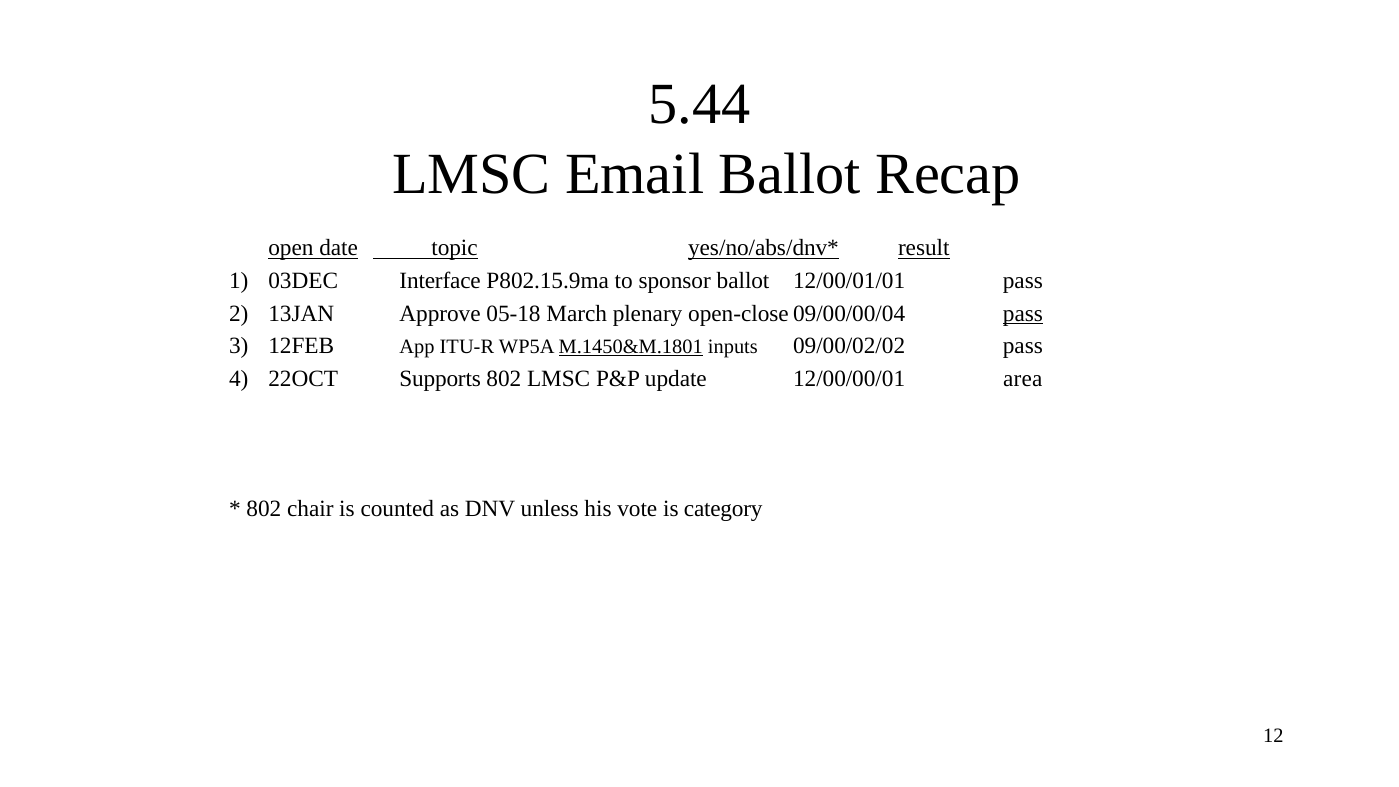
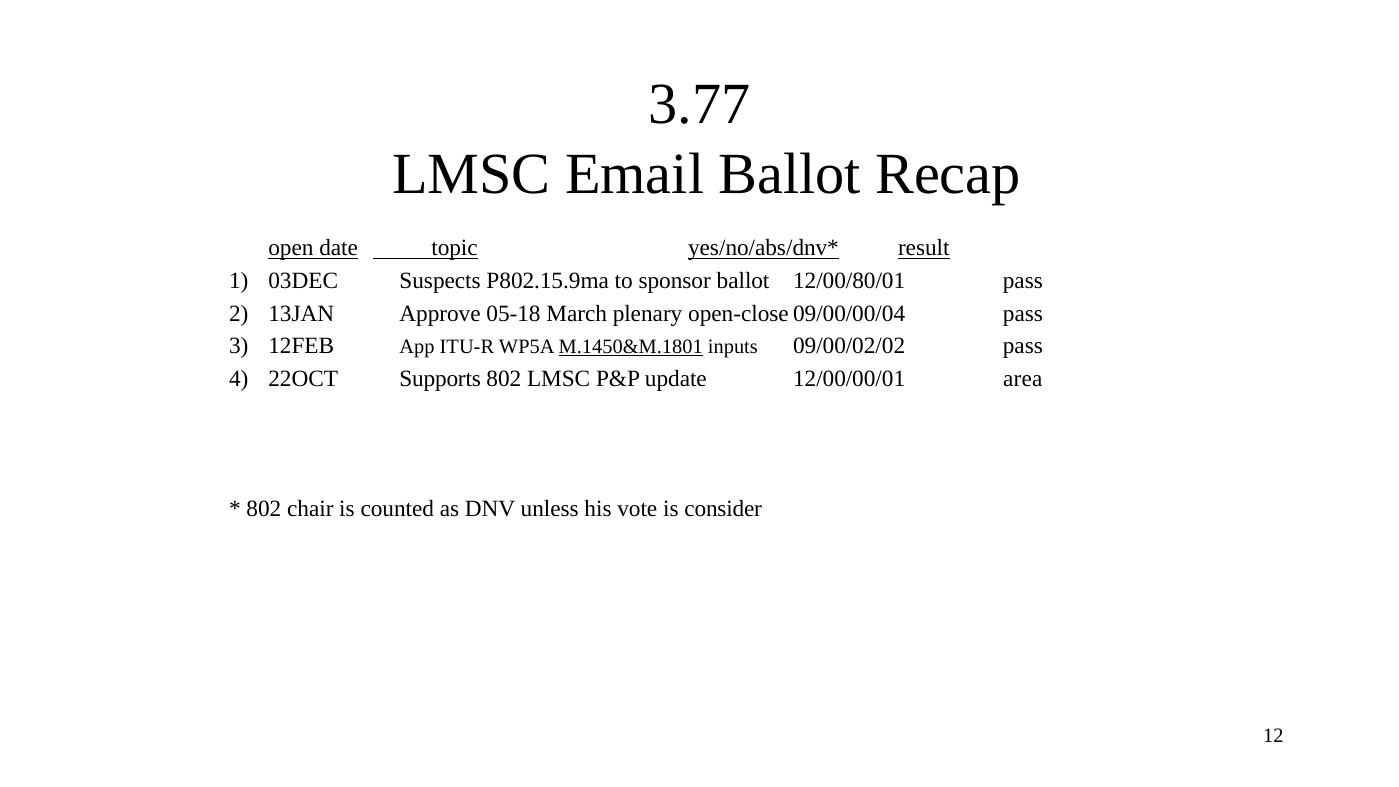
5.44: 5.44 -> 3.77
Interface: Interface -> Suspects
12/00/01/01: 12/00/01/01 -> 12/00/80/01
pass at (1023, 313) underline: present -> none
category: category -> consider
